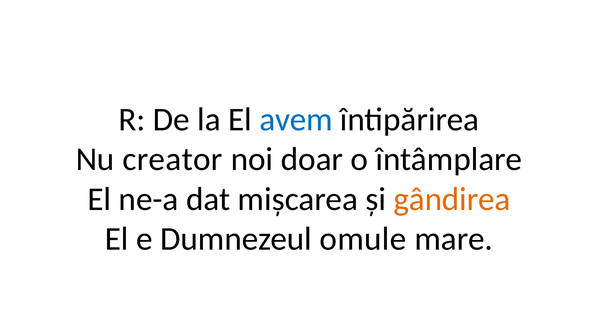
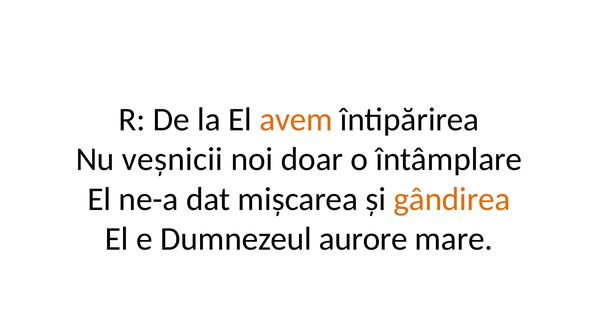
avem colour: blue -> orange
creator: creator -> veșnicii
omule: omule -> aurore
